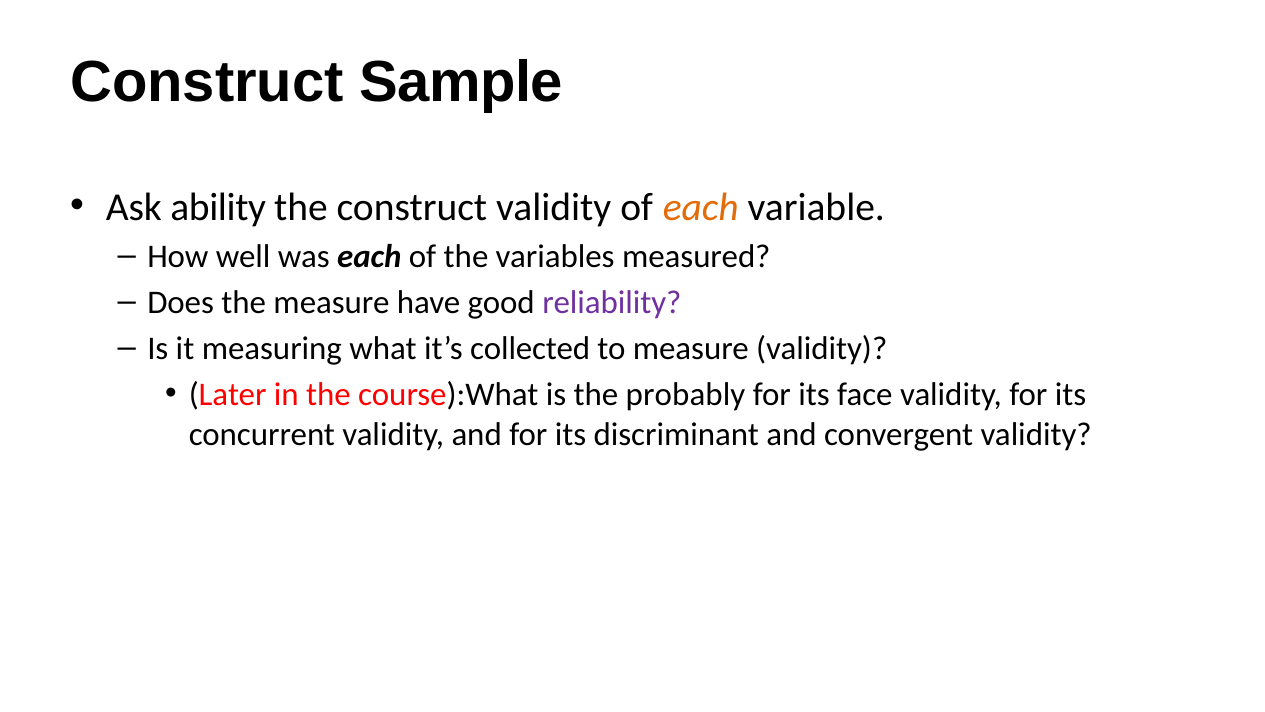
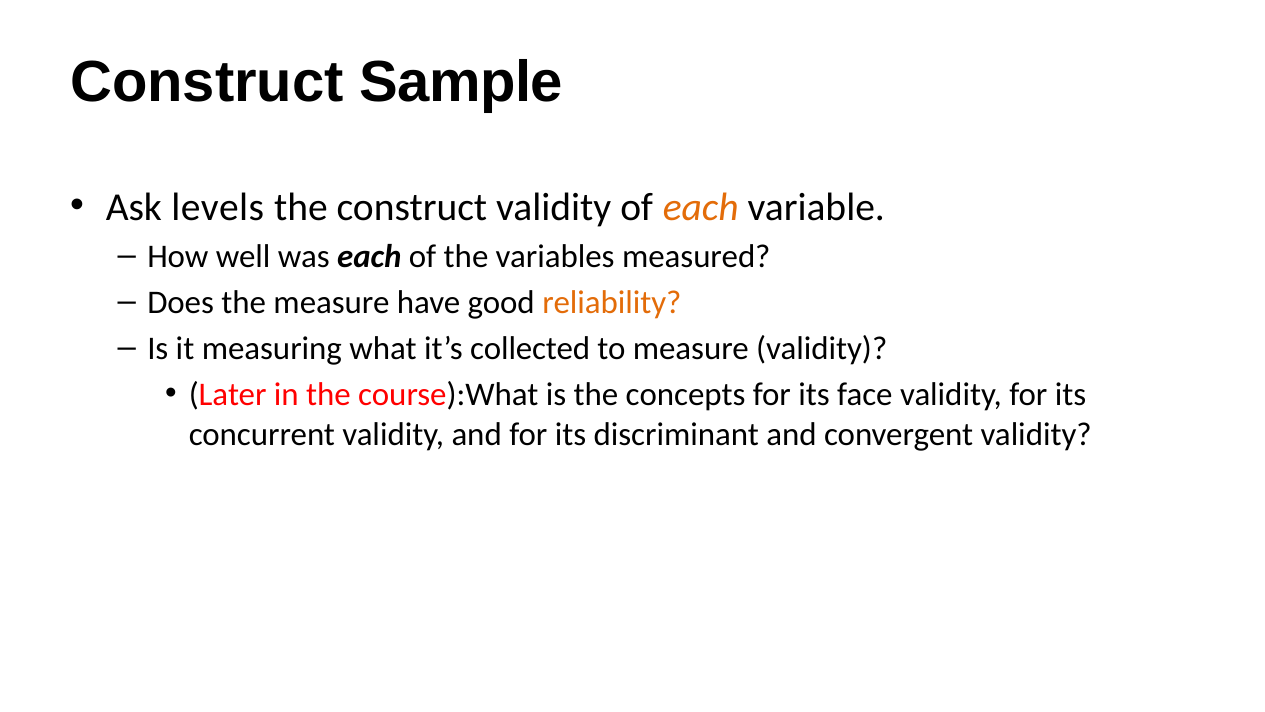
ability: ability -> levels
reliability colour: purple -> orange
probably: probably -> concepts
